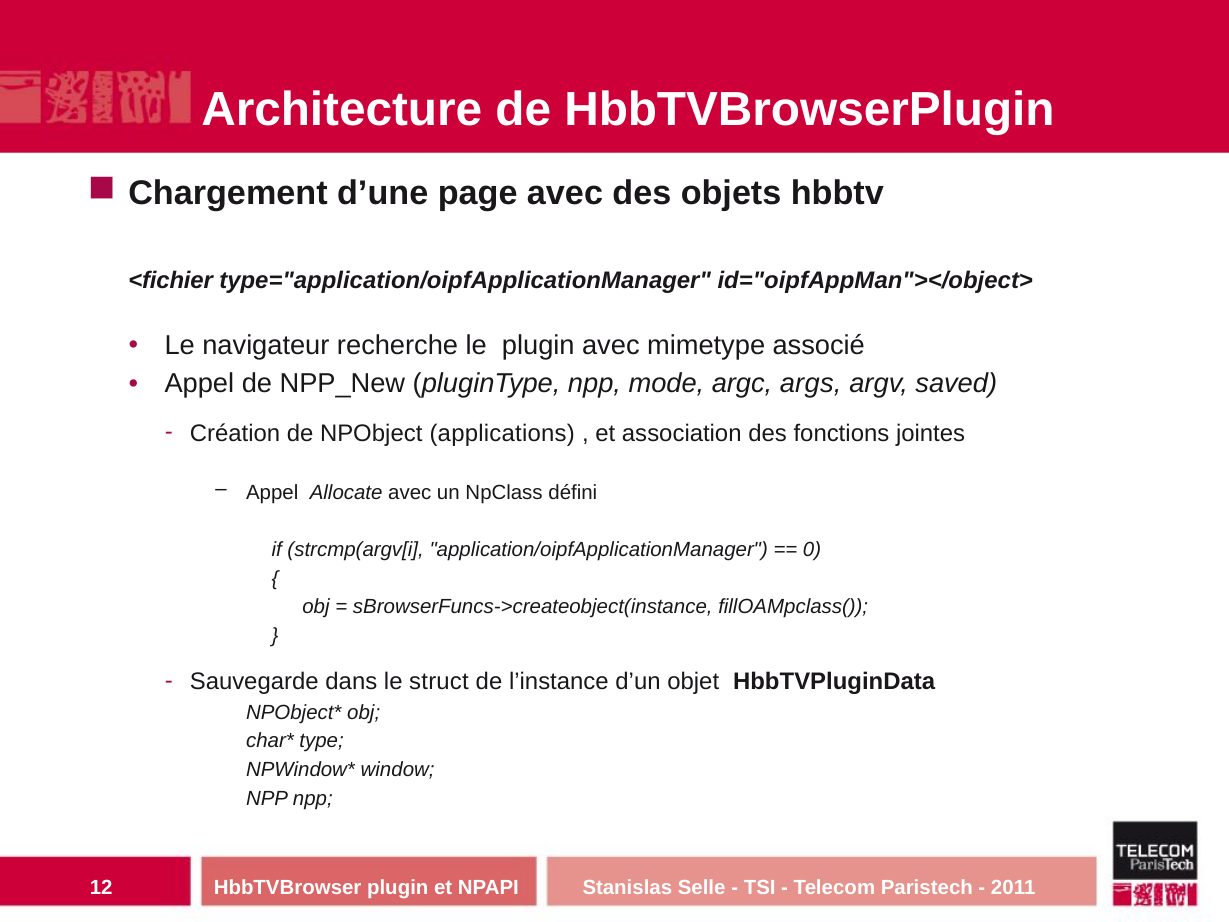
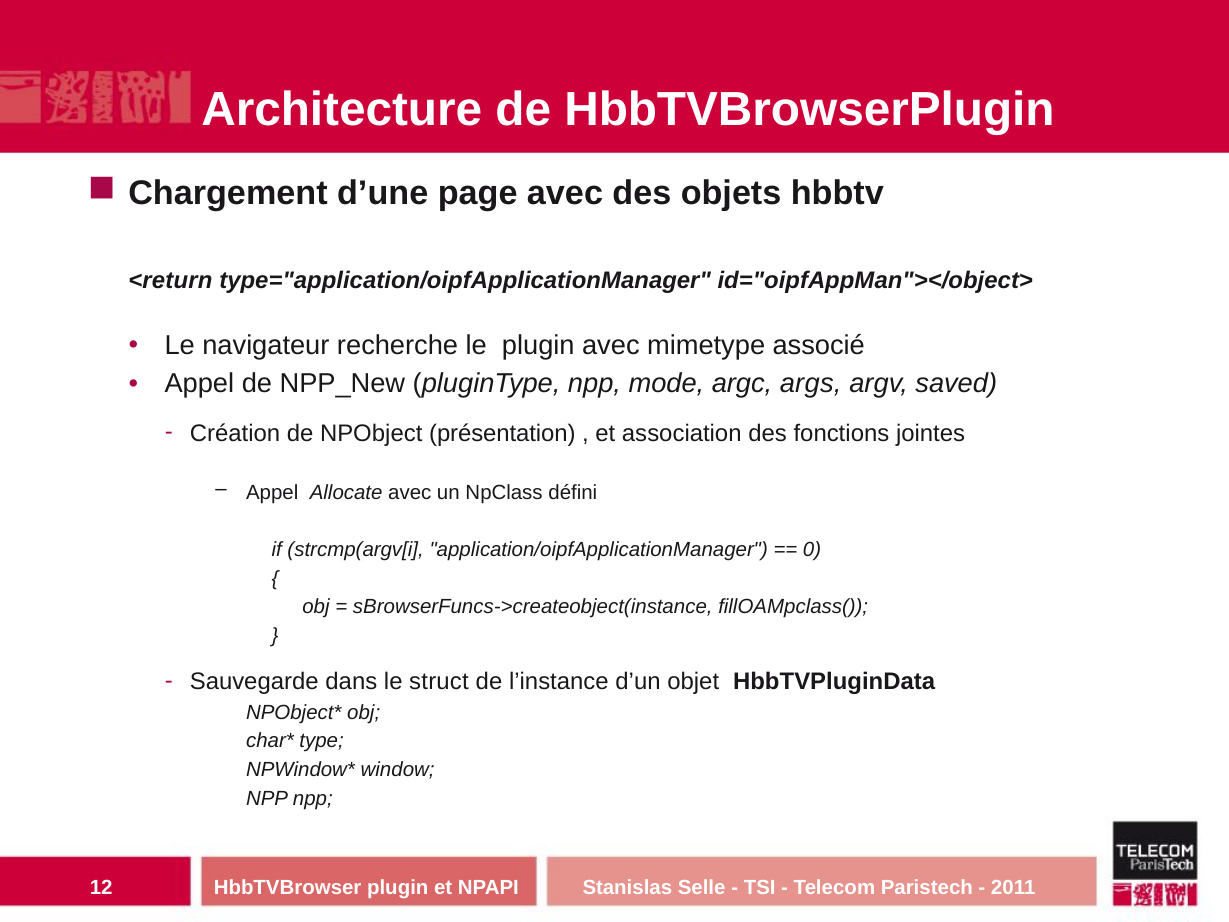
<fichier: <fichier -> <return
applications: applications -> présentation
